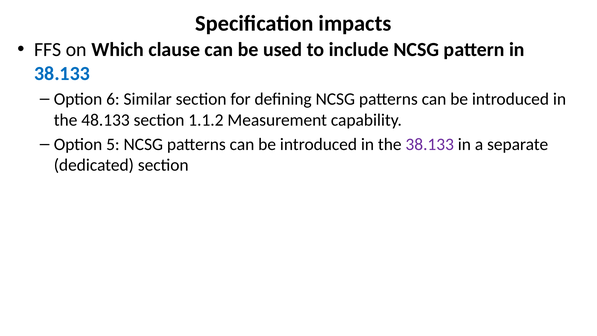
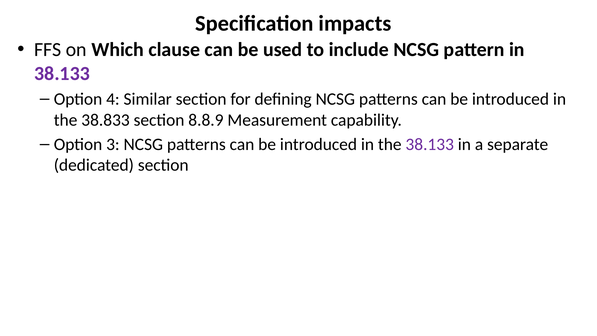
38.133 at (62, 73) colour: blue -> purple
6: 6 -> 4
48.133: 48.133 -> 38.833
1.1.2: 1.1.2 -> 8.8.9
5: 5 -> 3
